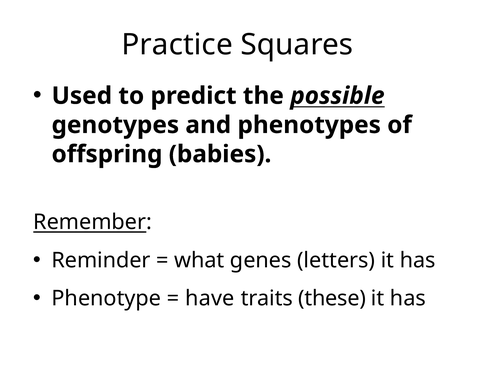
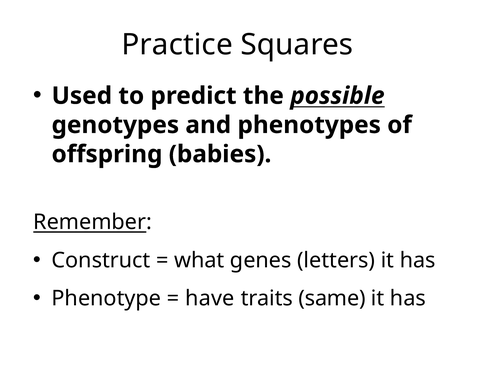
Reminder: Reminder -> Construct
these: these -> same
